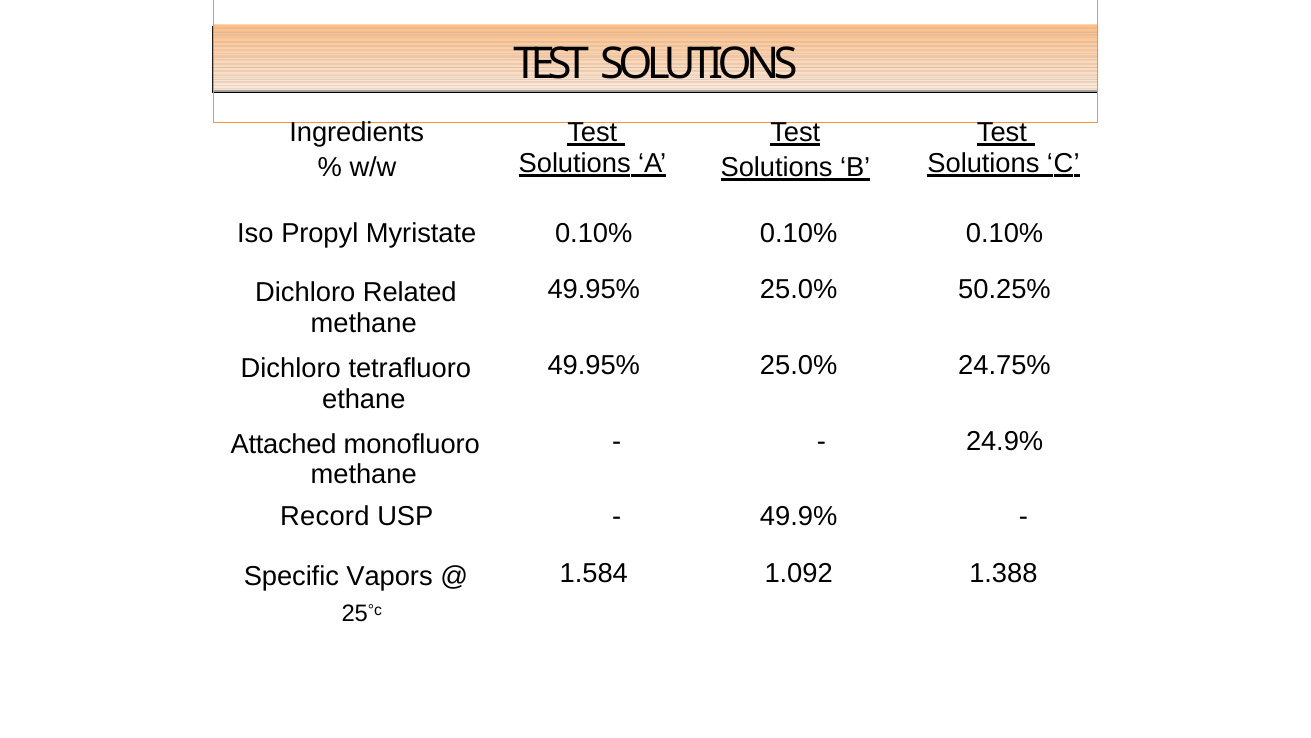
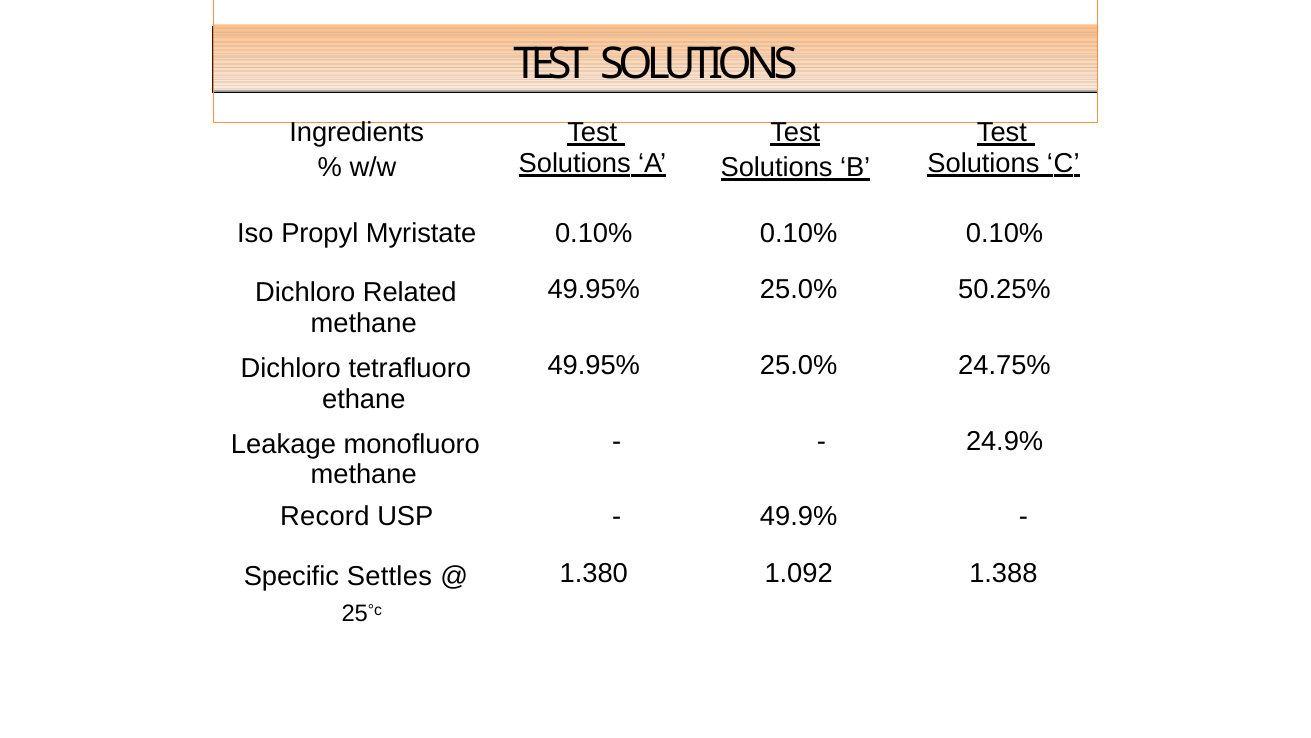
Attached: Attached -> Leakage
1.584: 1.584 -> 1.380
Vapors: Vapors -> Settles
